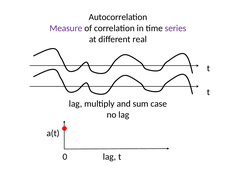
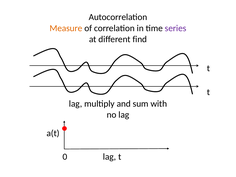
Measure colour: purple -> orange
real: real -> find
case: case -> with
